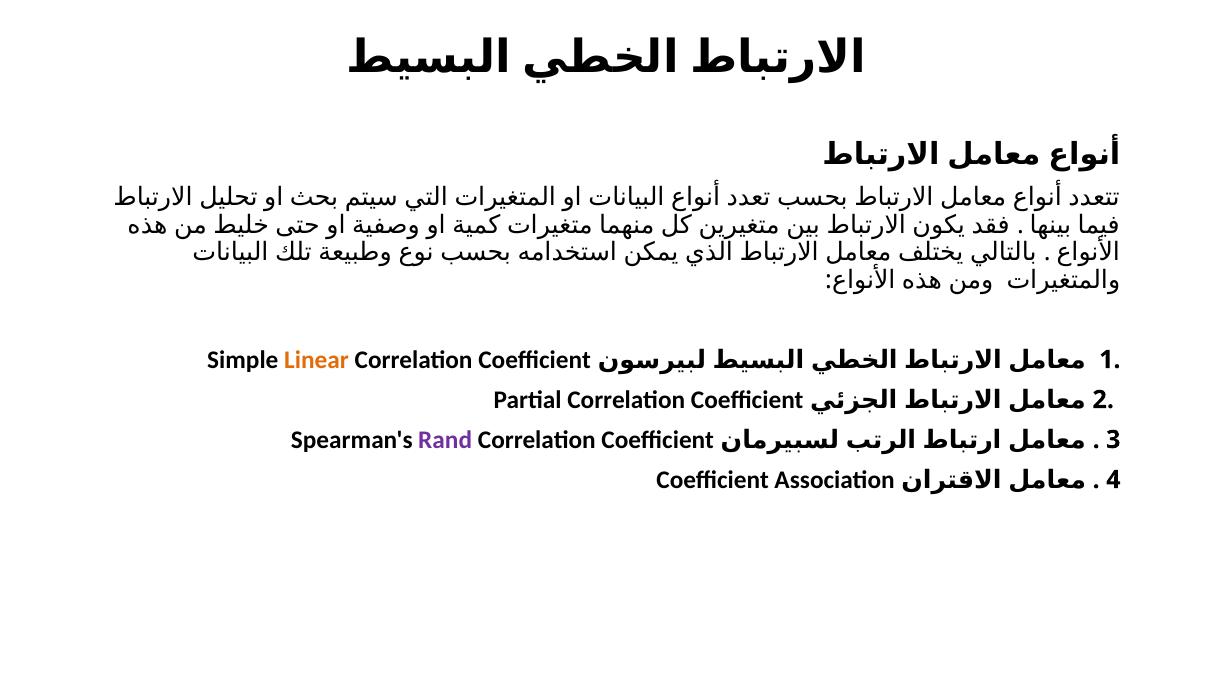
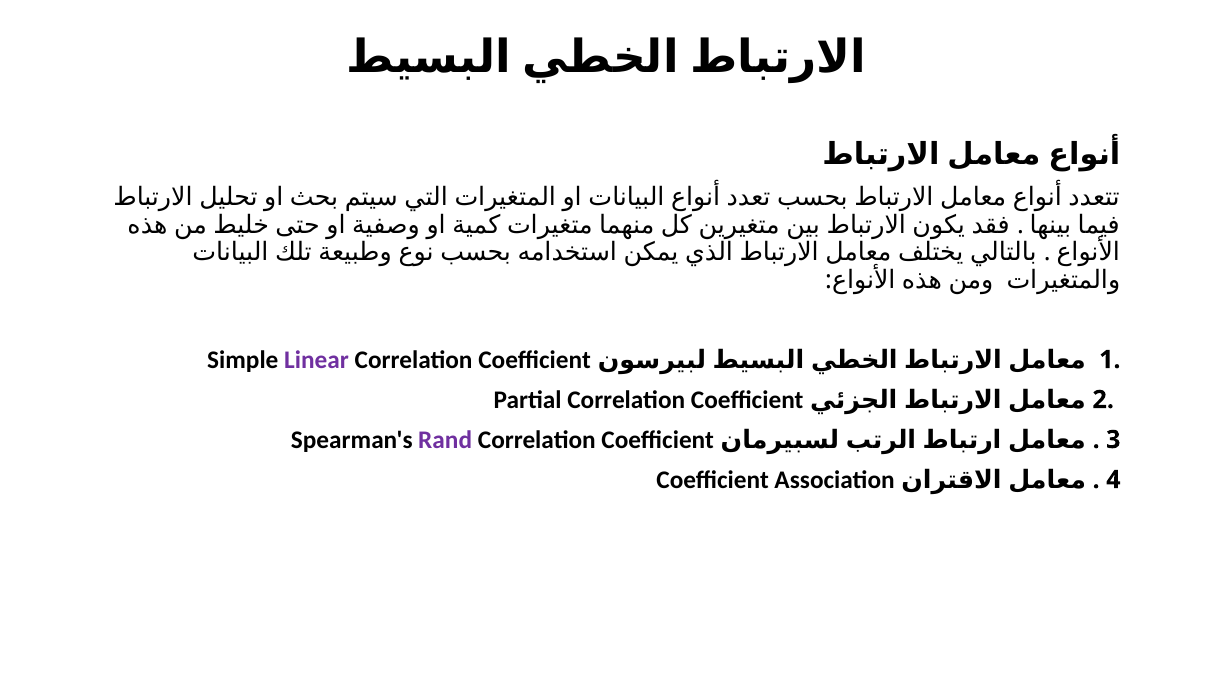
Linear colour: orange -> purple
